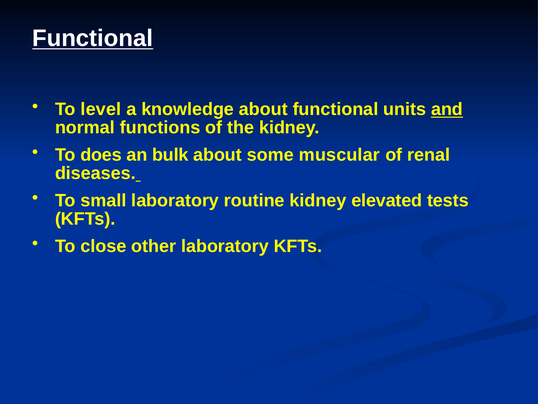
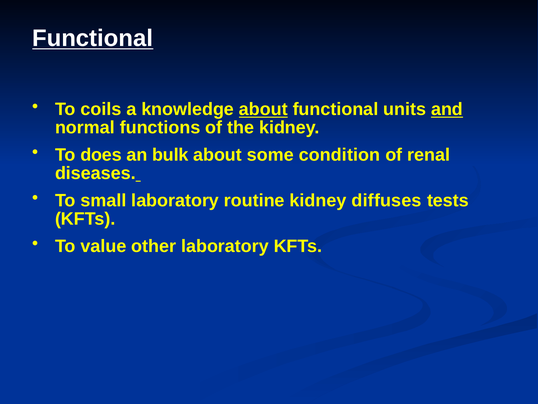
level: level -> coils
about at (263, 109) underline: none -> present
muscular: muscular -> condition
elevated: elevated -> diffuses
close: close -> value
